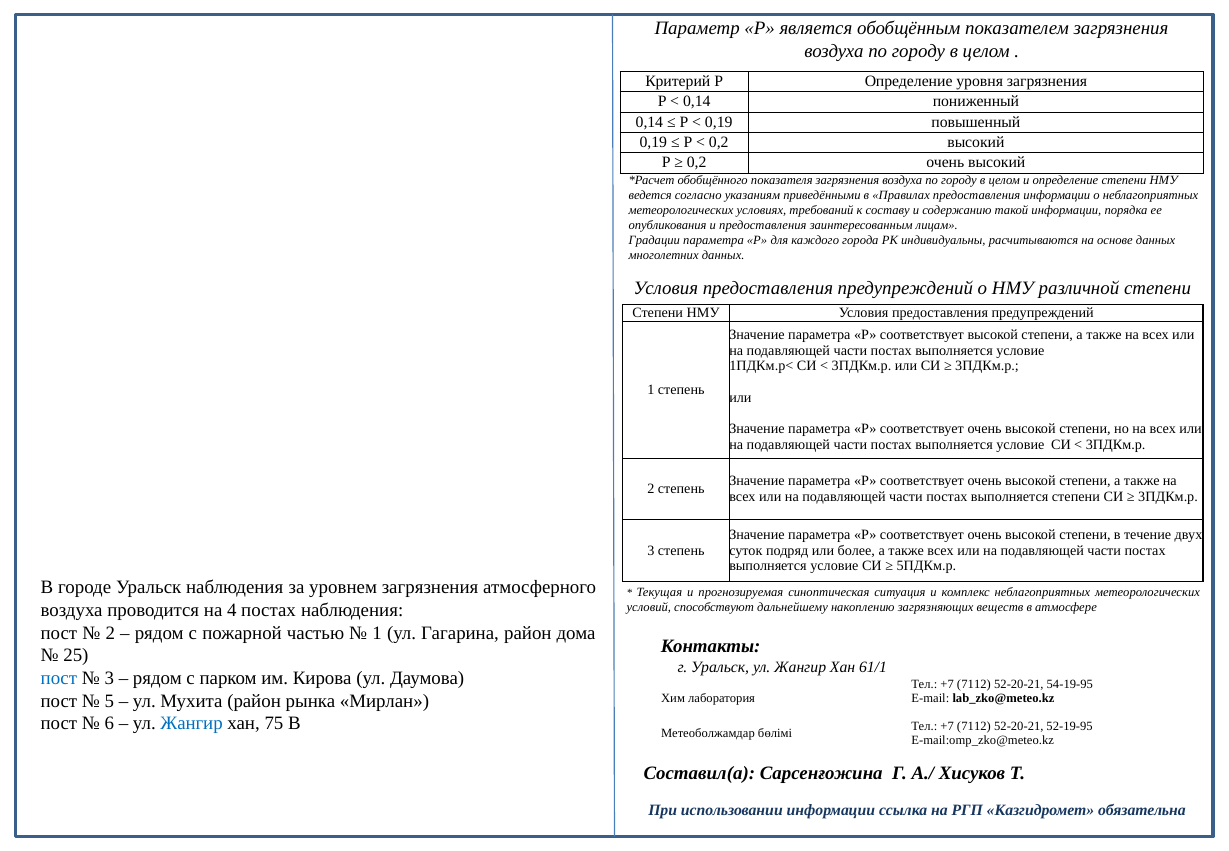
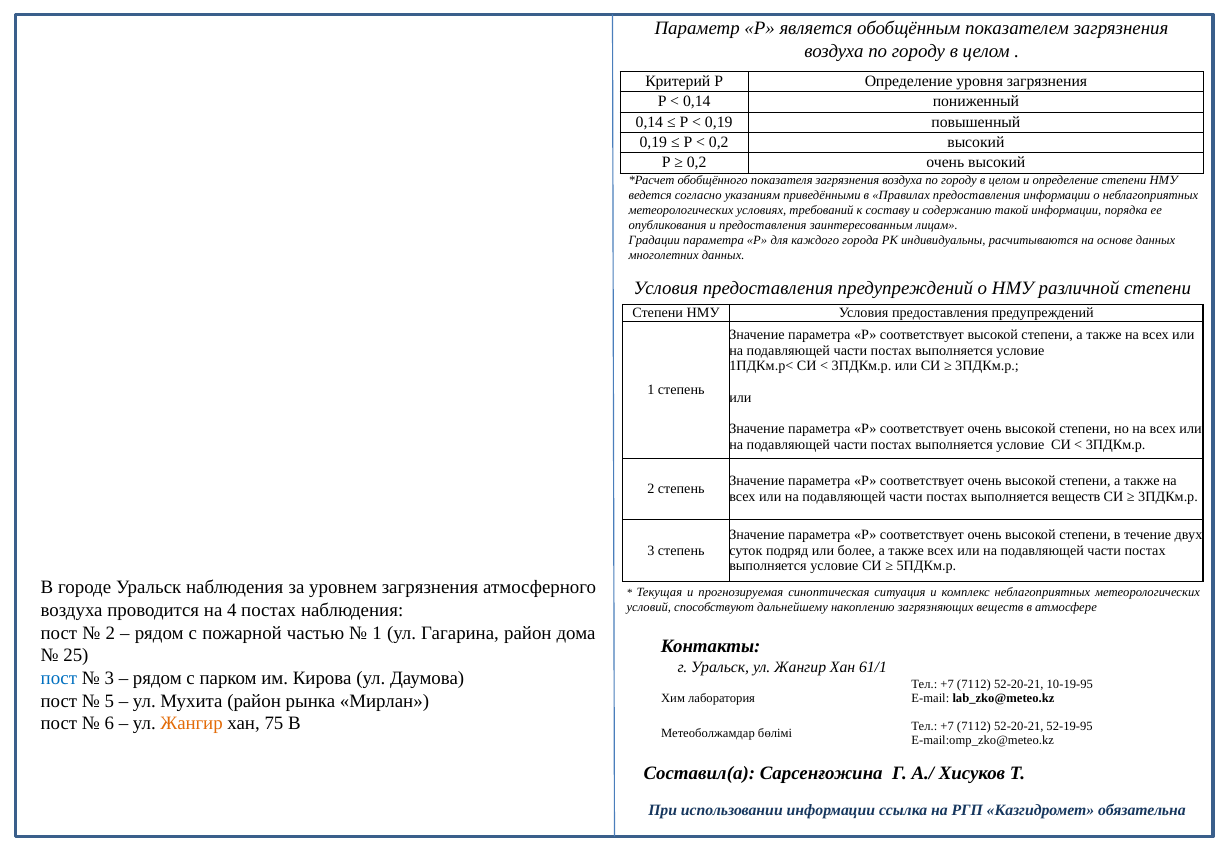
выполняется степени: степени -> веществ
54-19-95: 54-19-95 -> 10-19-95
Жангир at (192, 723) colour: blue -> orange
